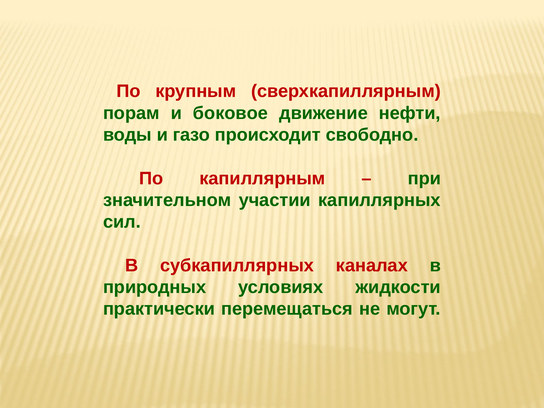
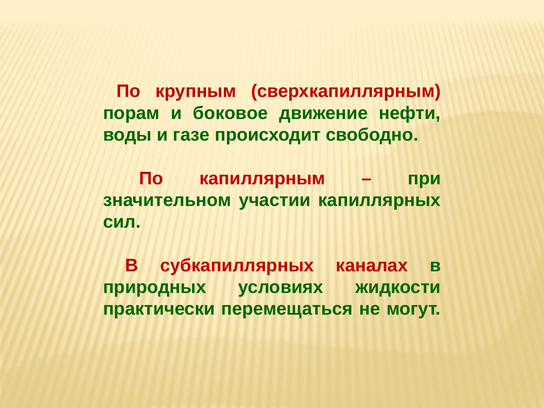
газо: газо -> газе
